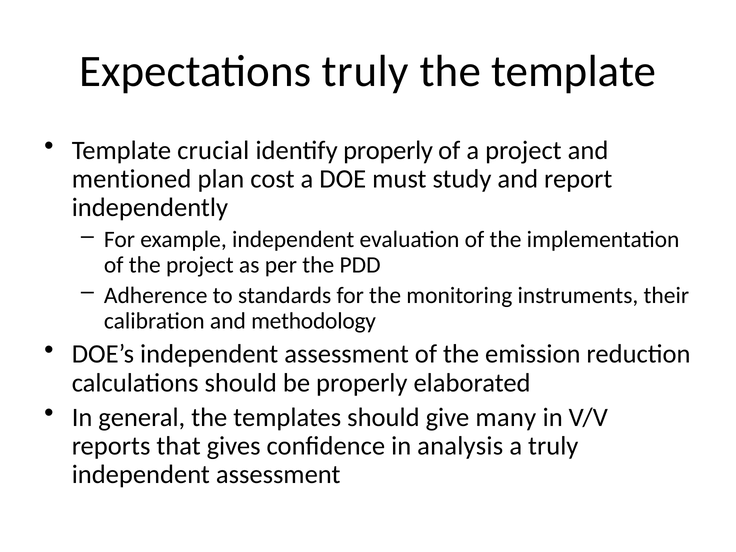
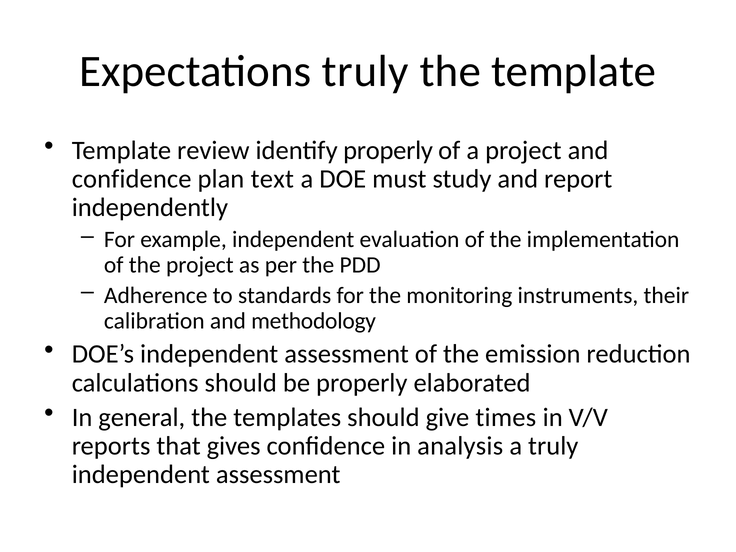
crucial: crucial -> review
mentioned at (132, 179): mentioned -> confidence
cost: cost -> text
many: many -> times
